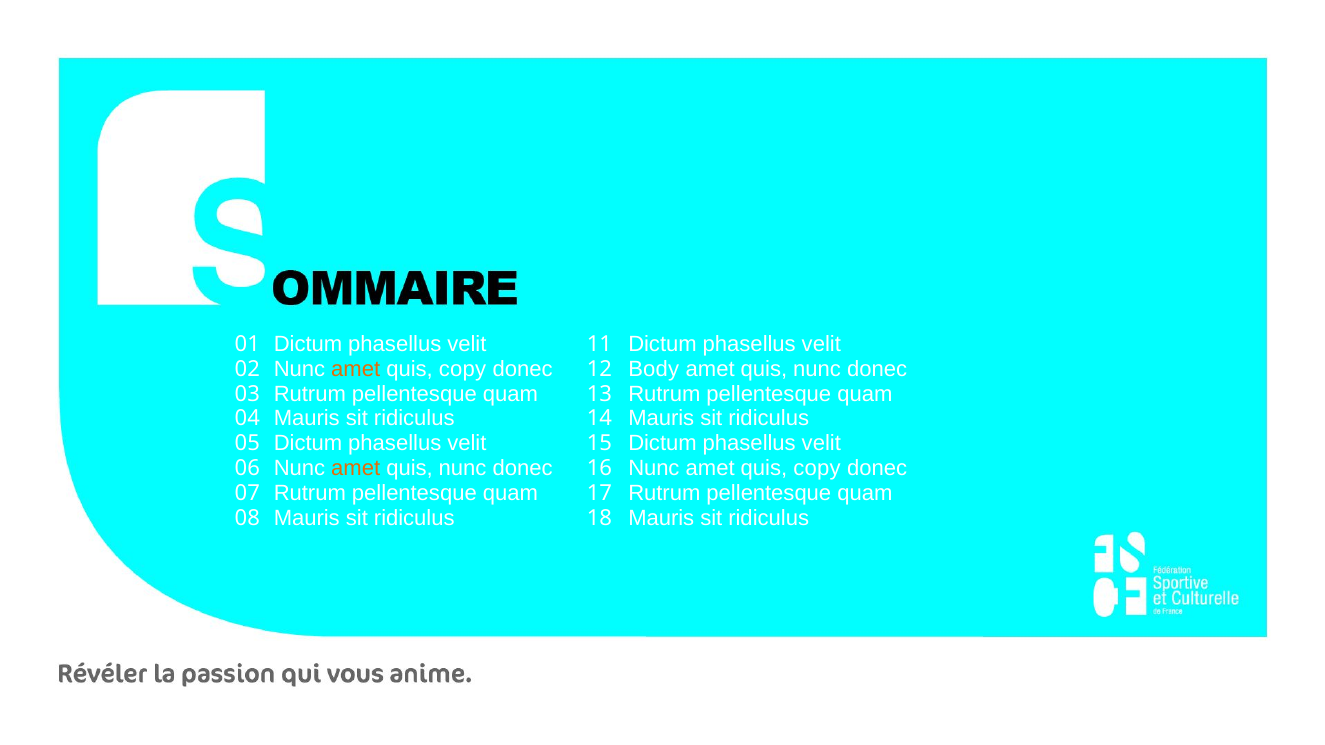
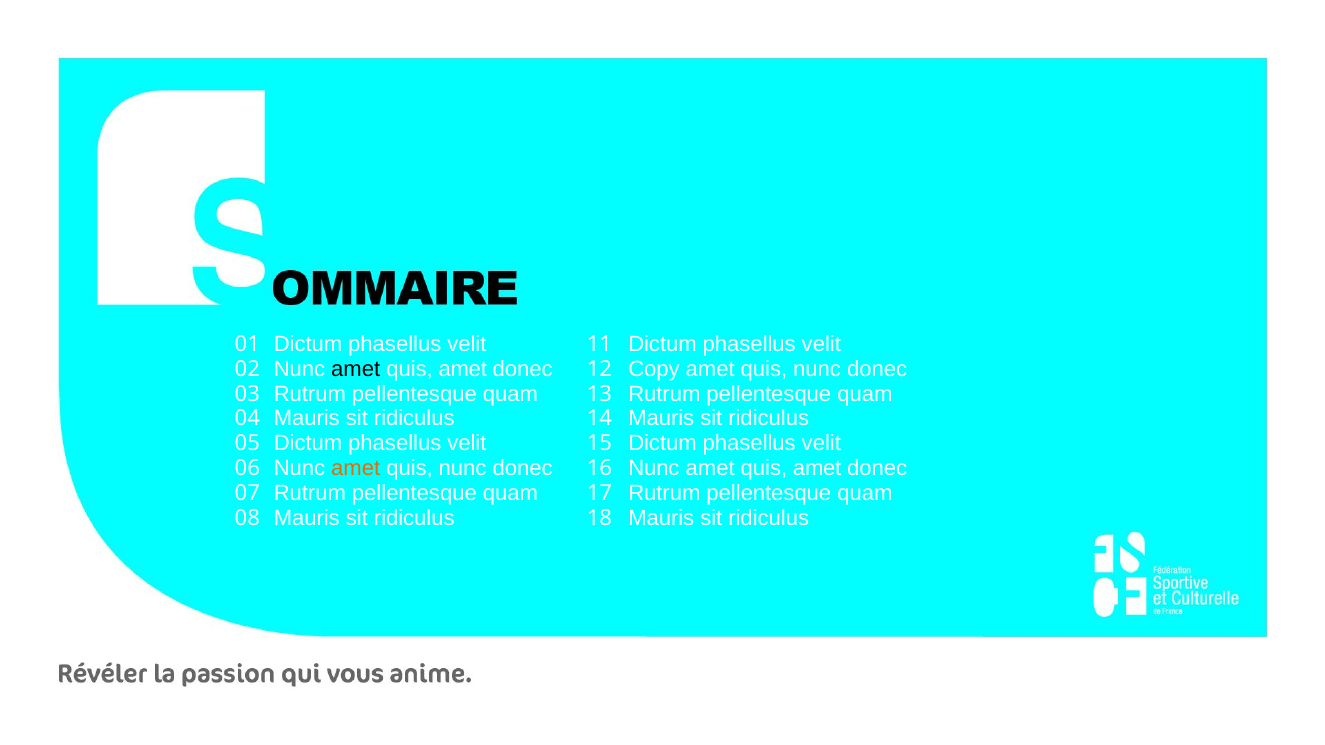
amet at (356, 369) colour: orange -> black
copy at (462, 369): copy -> amet
Body: Body -> Copy
copy at (817, 469): copy -> amet
